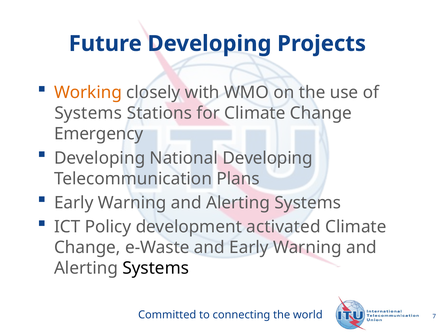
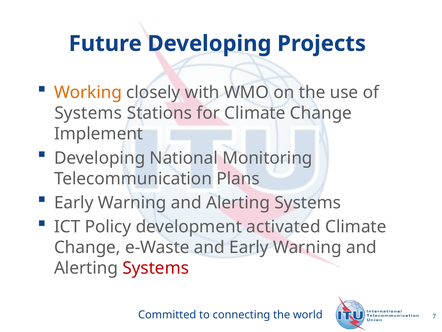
Emergency: Emergency -> Implement
National Developing: Developing -> Monitoring
Systems at (156, 268) colour: black -> red
